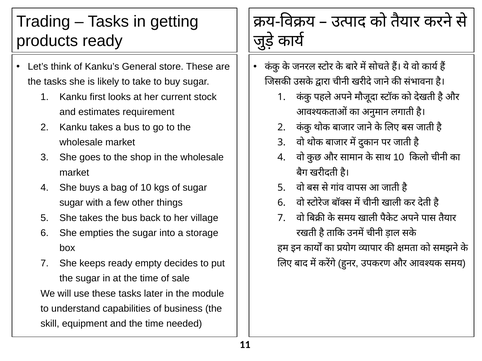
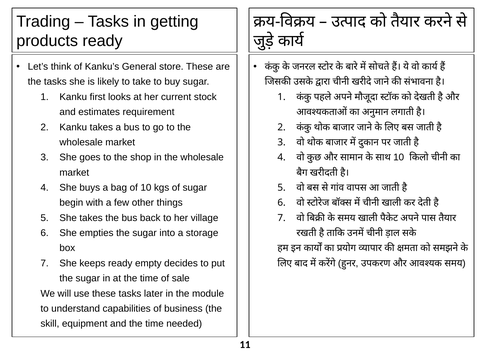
sugar at (71, 203): sugar -> begin
